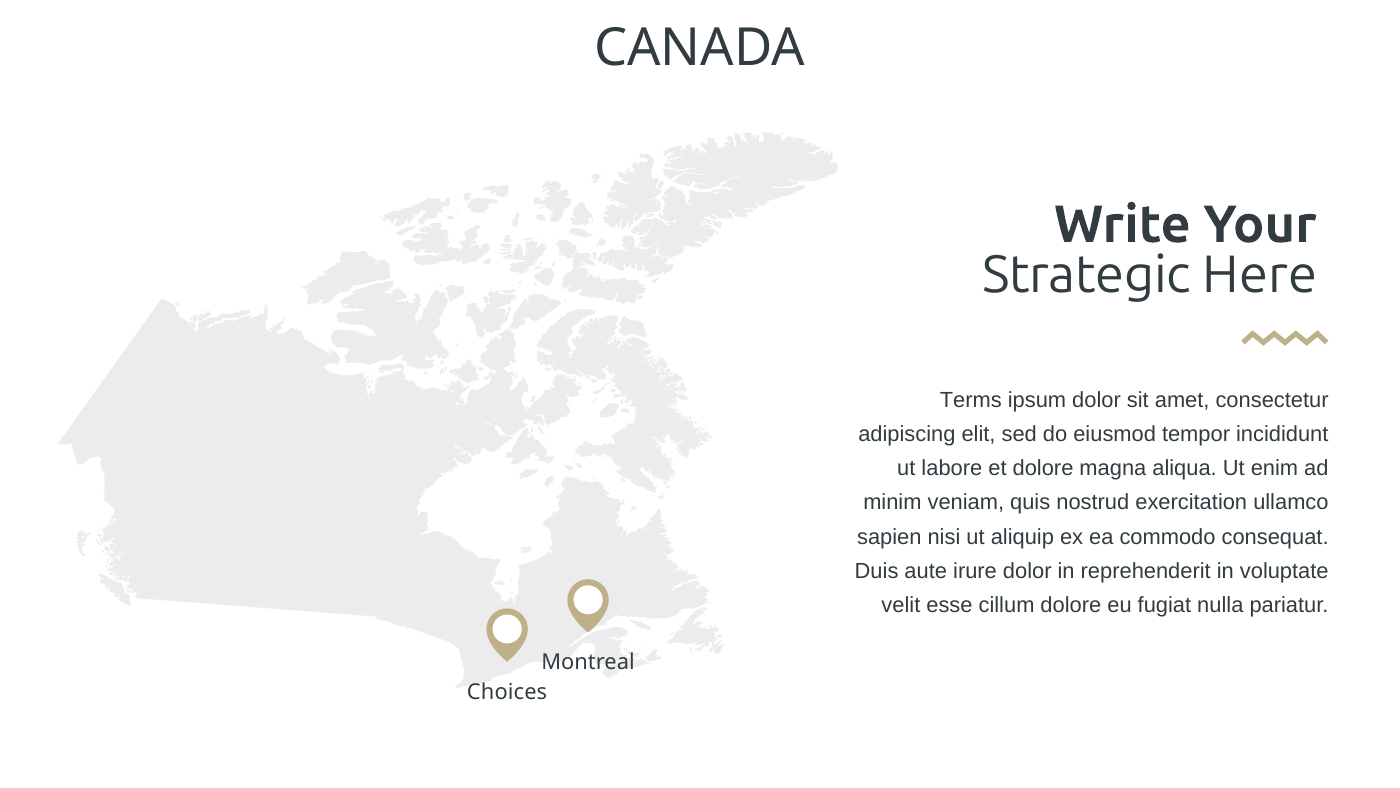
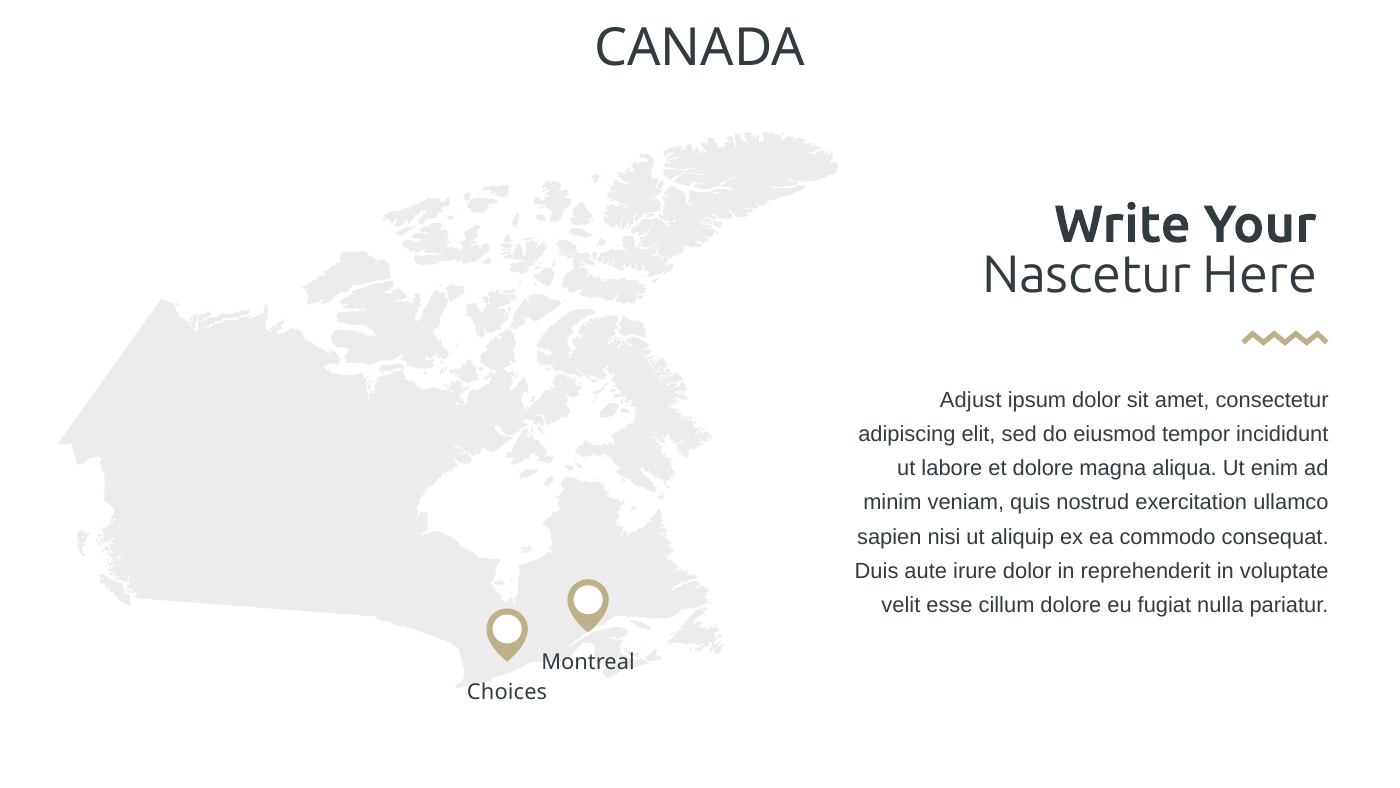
Strategic: Strategic -> Nascetur
Terms: Terms -> Adjust
